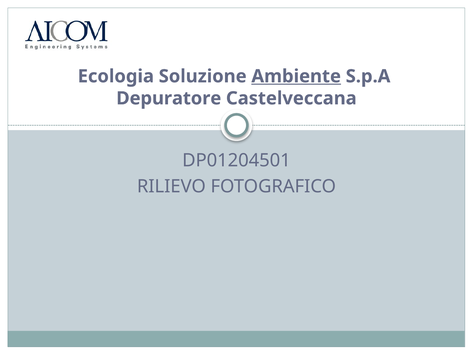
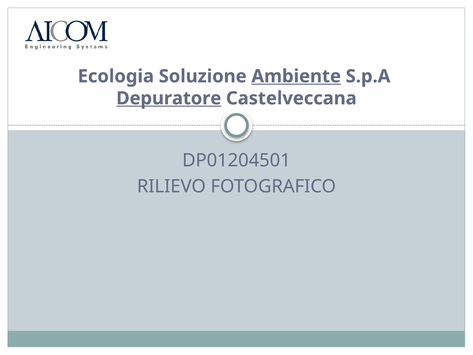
Depuratore underline: none -> present
